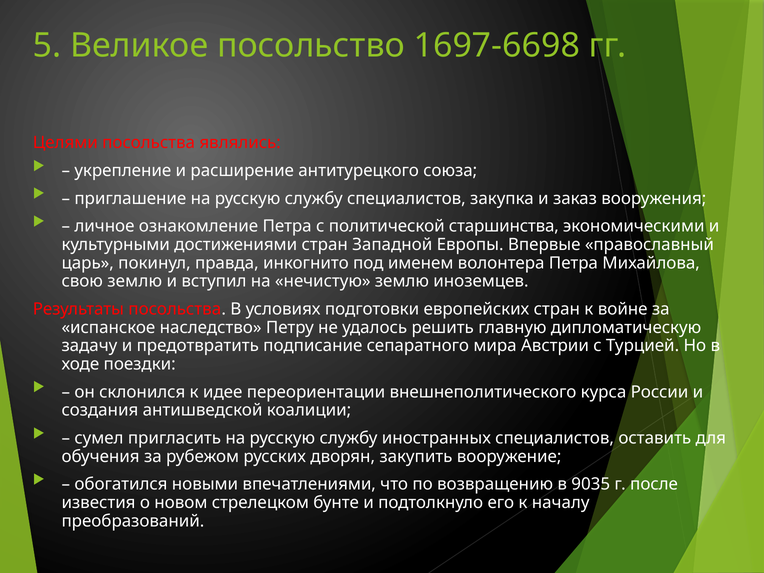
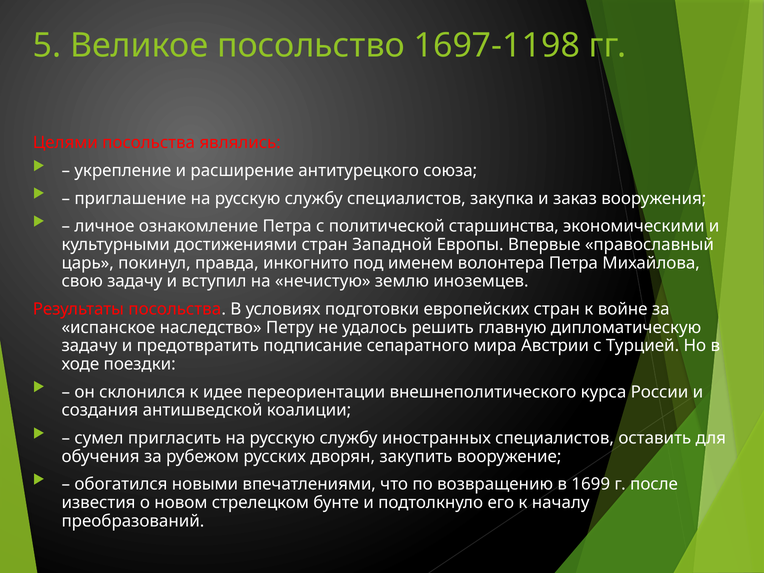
1697-6698: 1697-6698 -> 1697-1198
свою землю: землю -> задачу
9035: 9035 -> 1699
